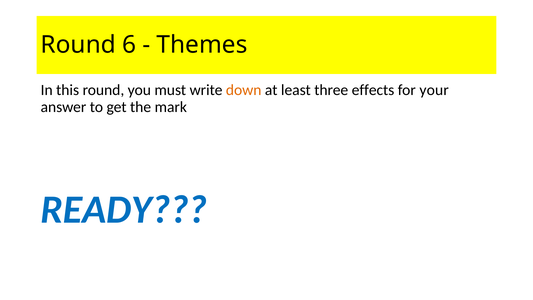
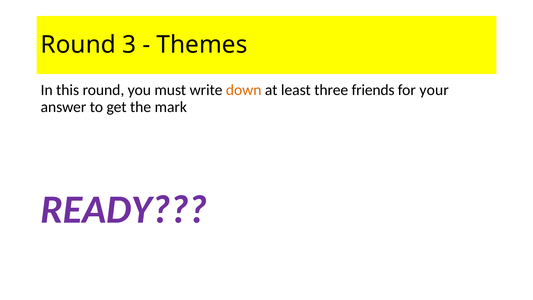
6: 6 -> 3
effects: effects -> friends
READY colour: blue -> purple
